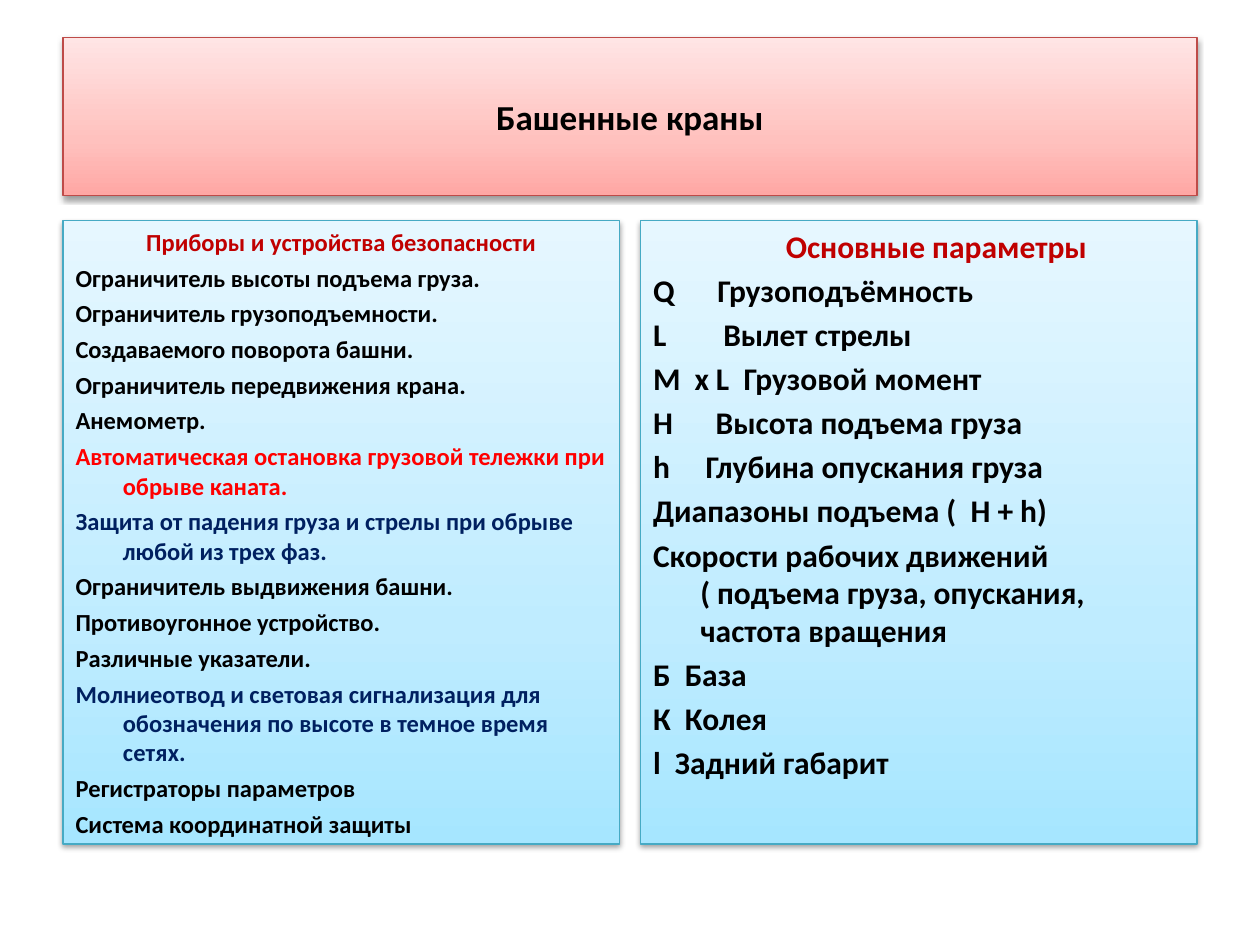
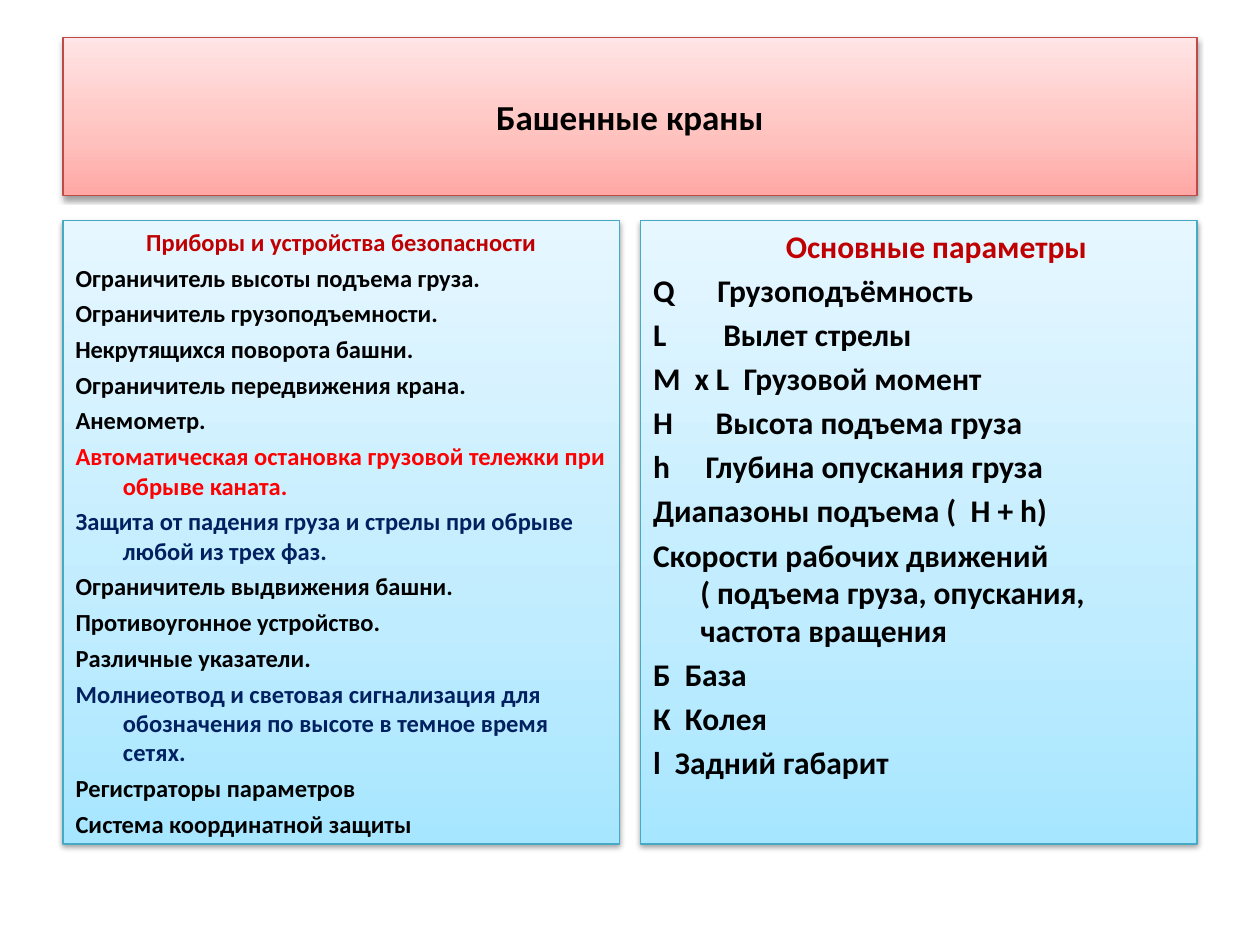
Создаваемого: Создаваемого -> Некрутящихся
